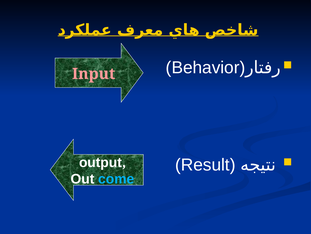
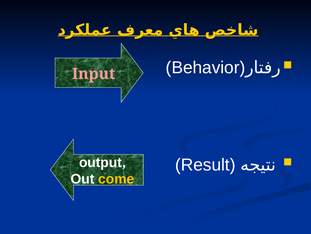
come colour: light blue -> yellow
